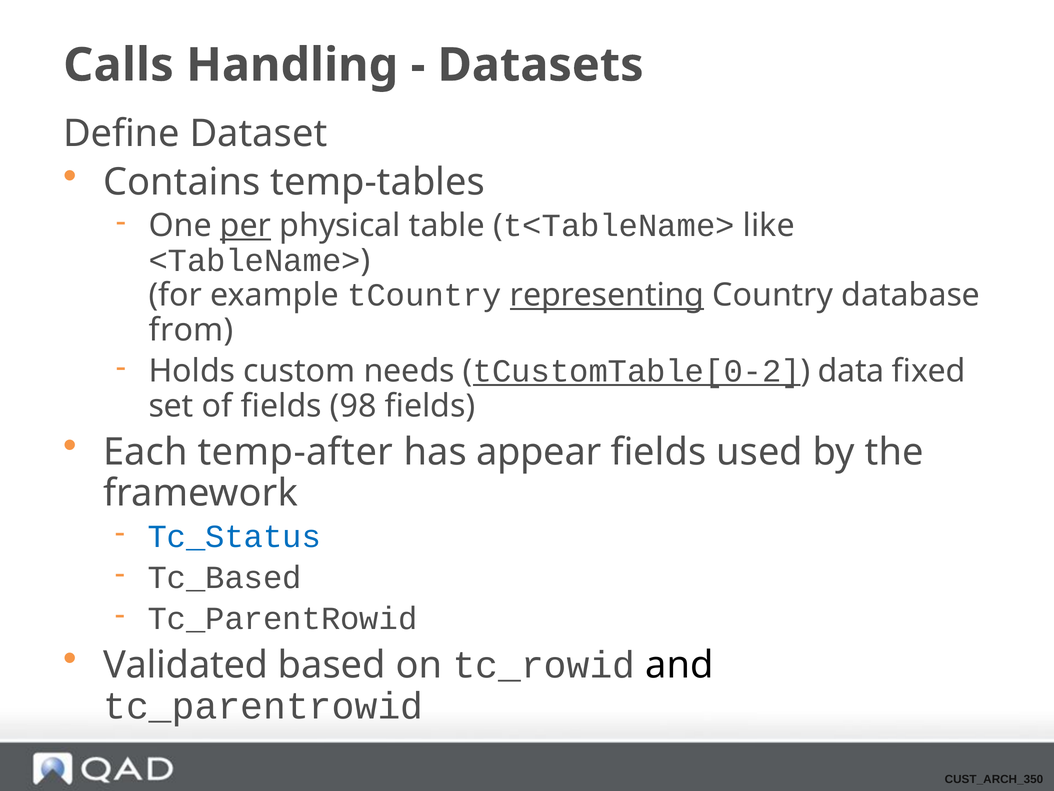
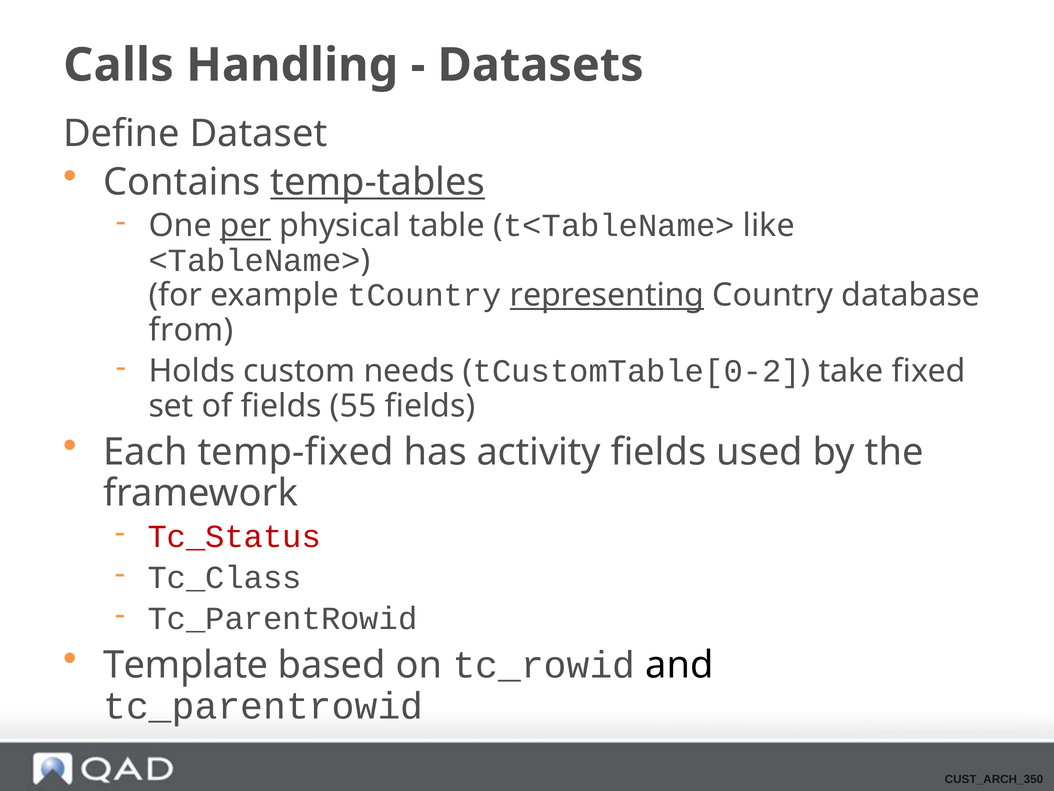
temp-tables underline: none -> present
tCustomTable[0-2 underline: present -> none
data: data -> take
98: 98 -> 55
temp-after: temp-after -> temp-fixed
appear: appear -> activity
Tc_Status colour: blue -> red
Tc_Based: Tc_Based -> Tc_Class
Validated: Validated -> Template
